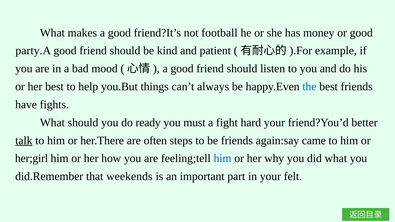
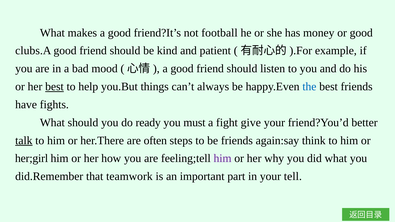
party.A: party.A -> clubs.A
best at (54, 87) underline: none -> present
hard: hard -> give
came: came -> think
him at (223, 159) colour: blue -> purple
weekends: weekends -> teamwork
felt: felt -> tell
